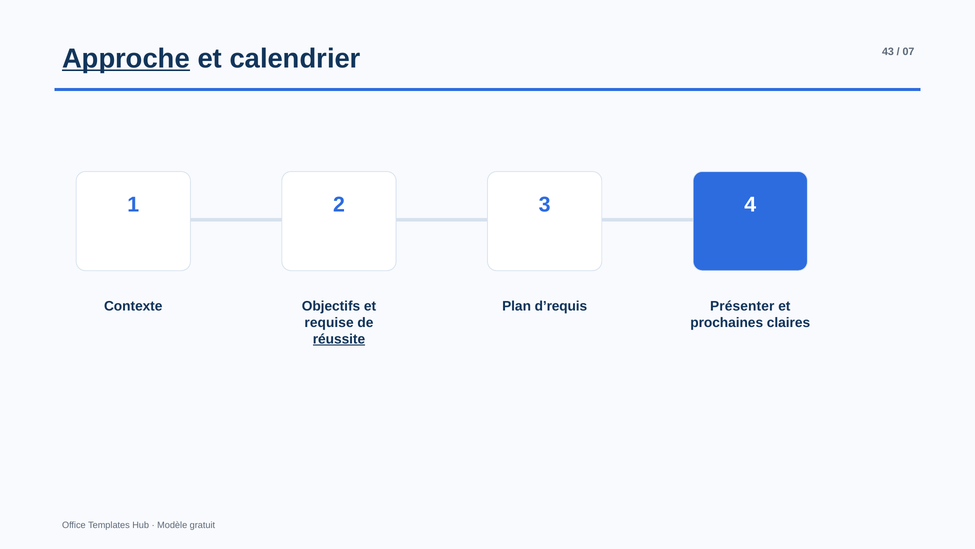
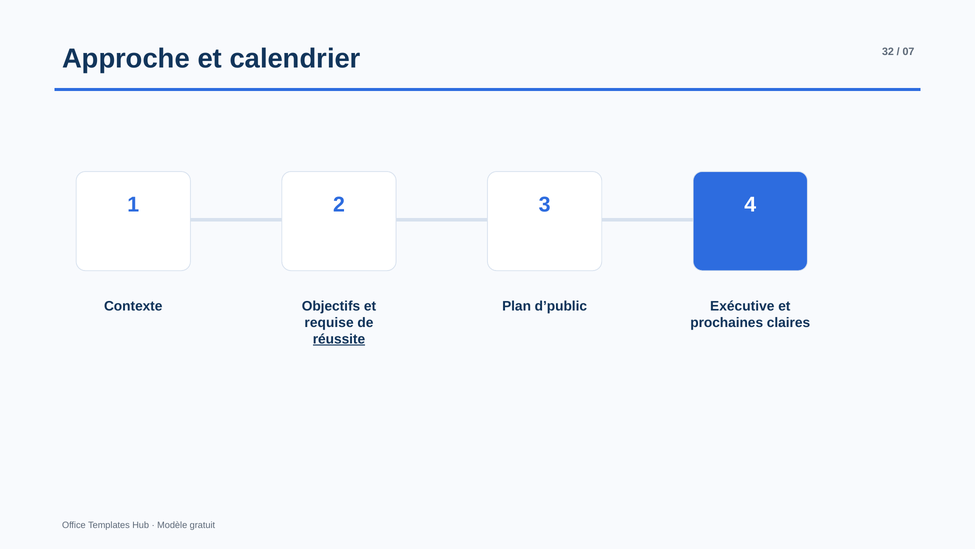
Approche underline: present -> none
43: 43 -> 32
d’requis: d’requis -> d’public
Présenter: Présenter -> Exécutive
